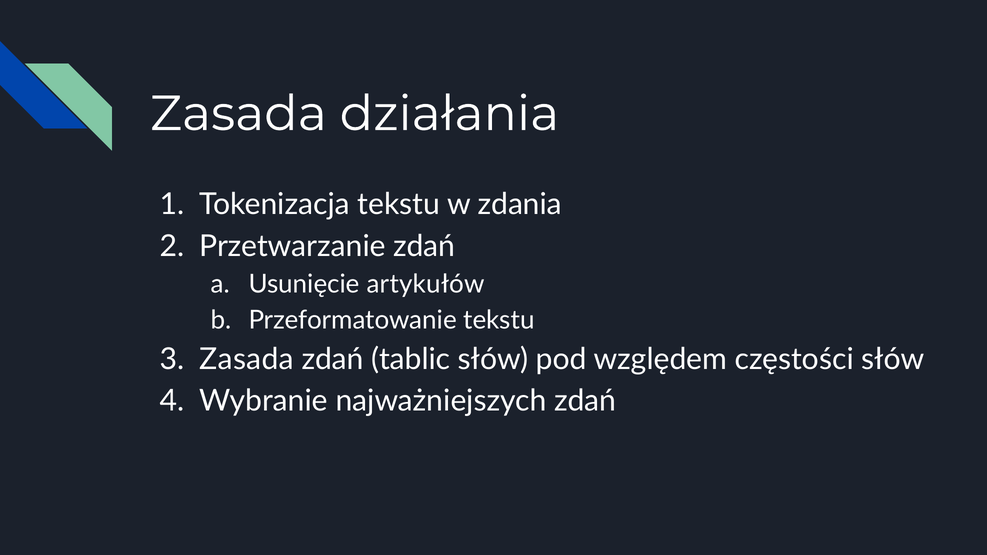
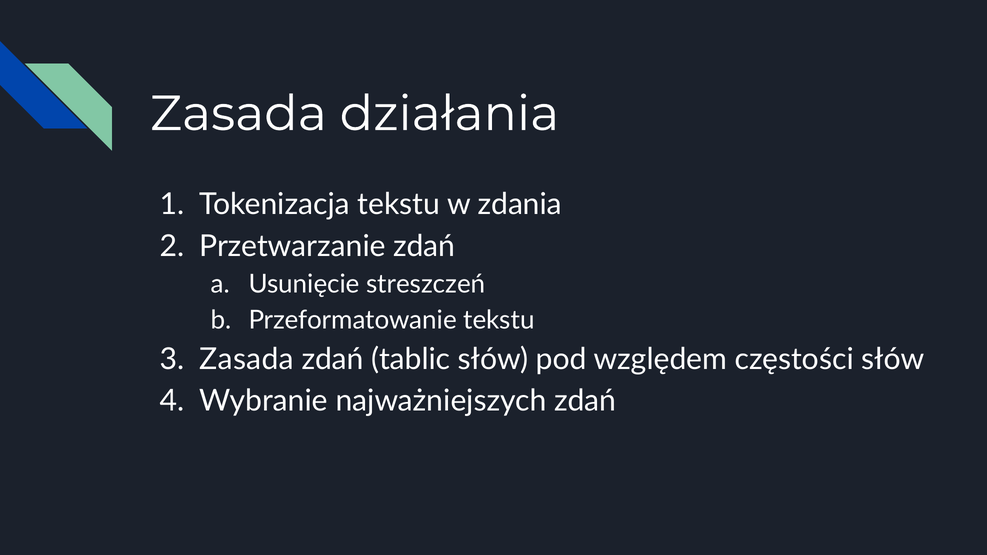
artykułów: artykułów -> streszczeń
